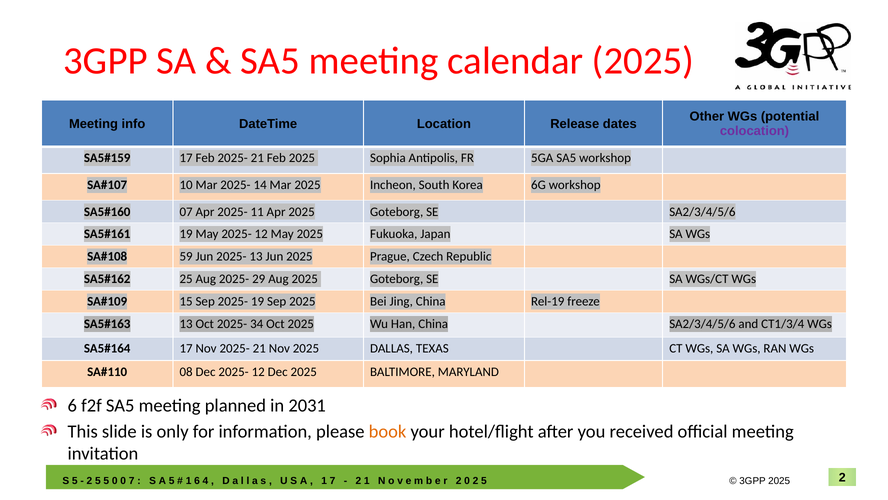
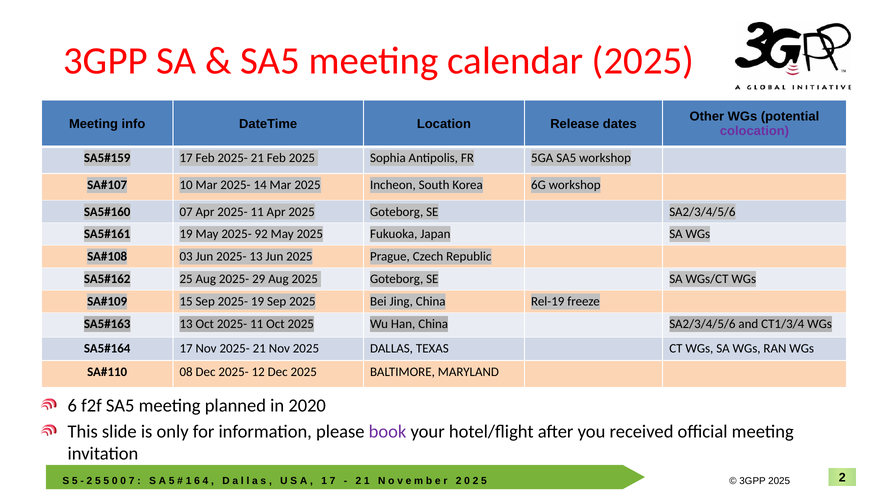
May 2025- 12: 12 -> 92
59: 59 -> 03
Oct 2025- 34: 34 -> 11
2031: 2031 -> 2020
book colour: orange -> purple
